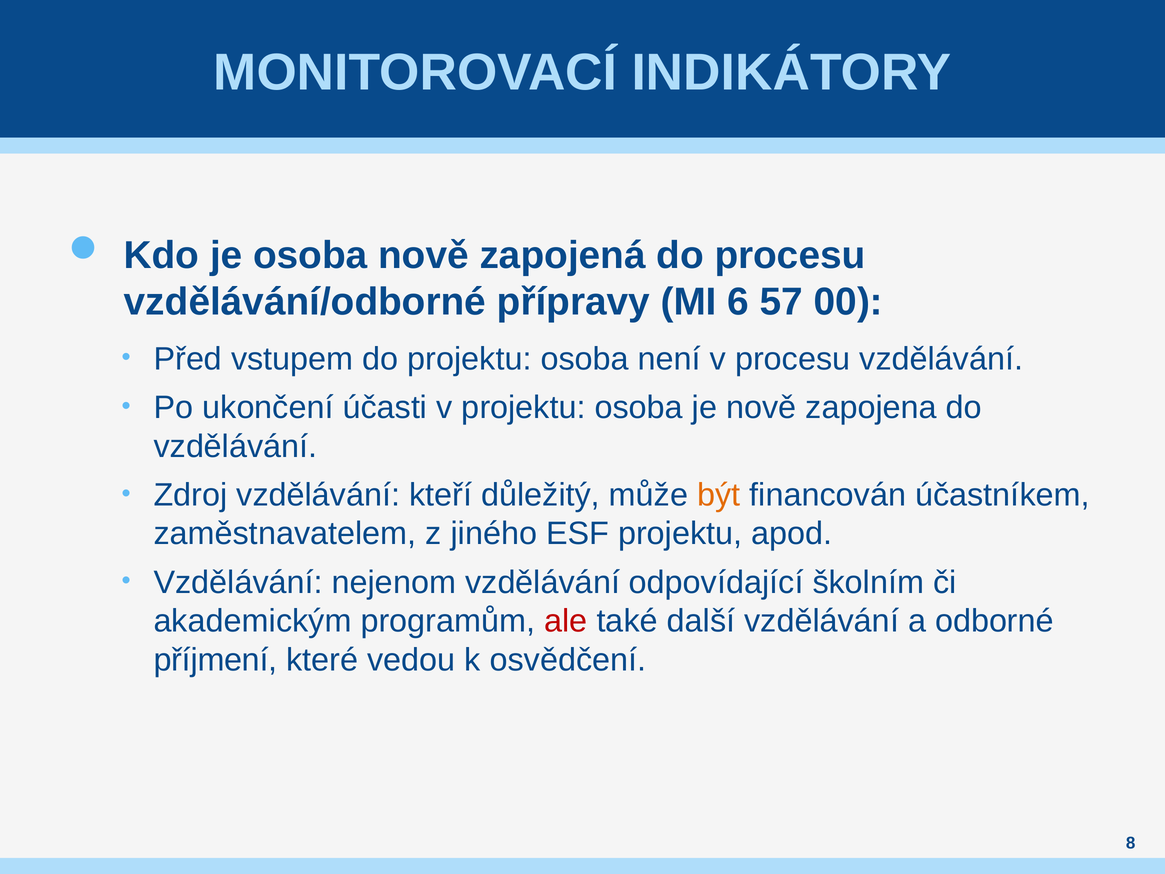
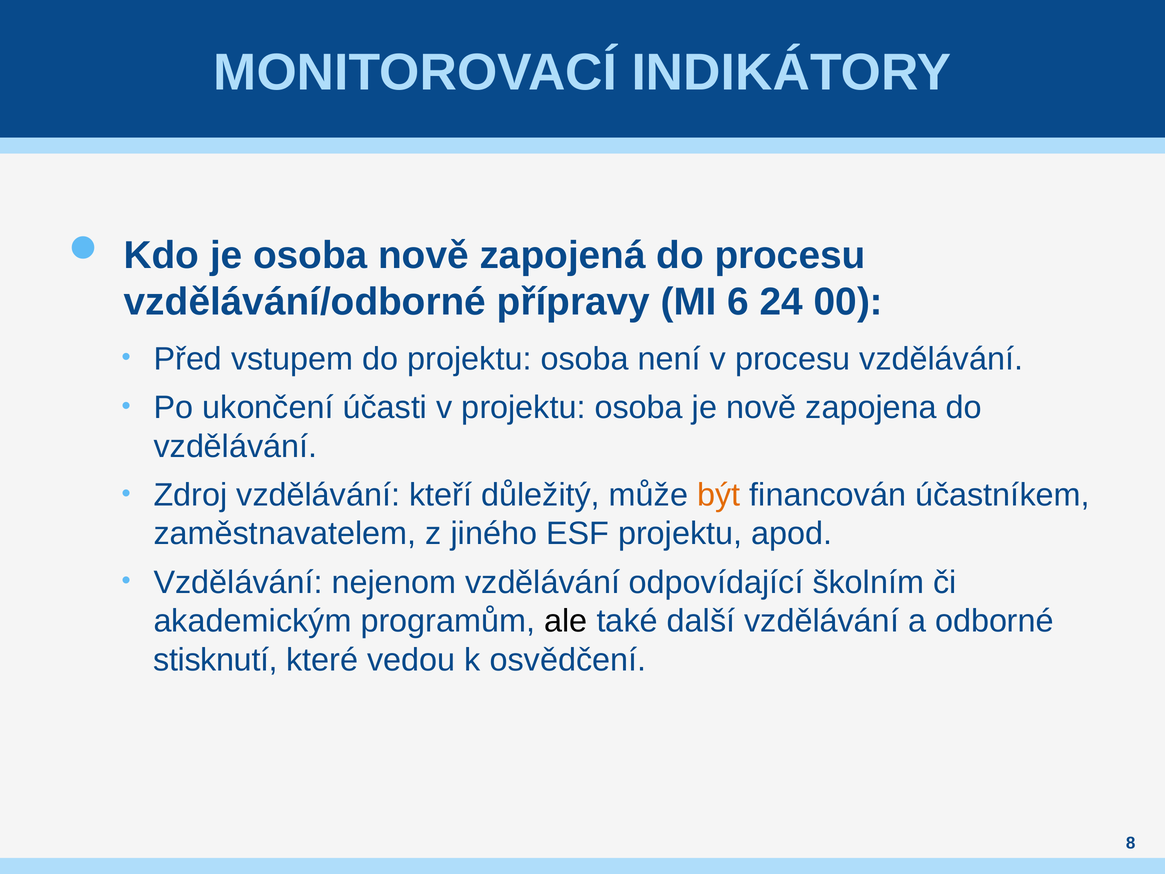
57: 57 -> 24
ale colour: red -> black
příjmení: příjmení -> stisknutí
